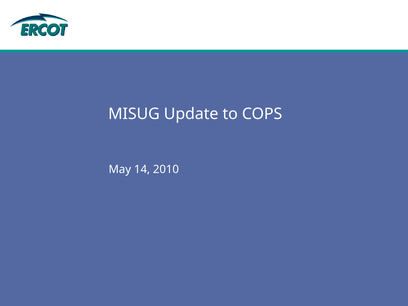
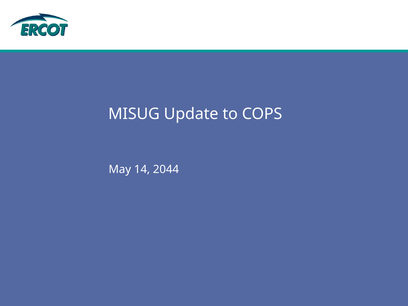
2010: 2010 -> 2044
